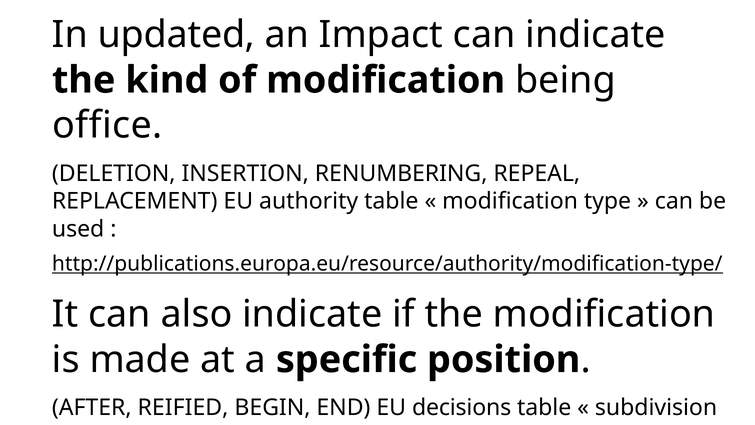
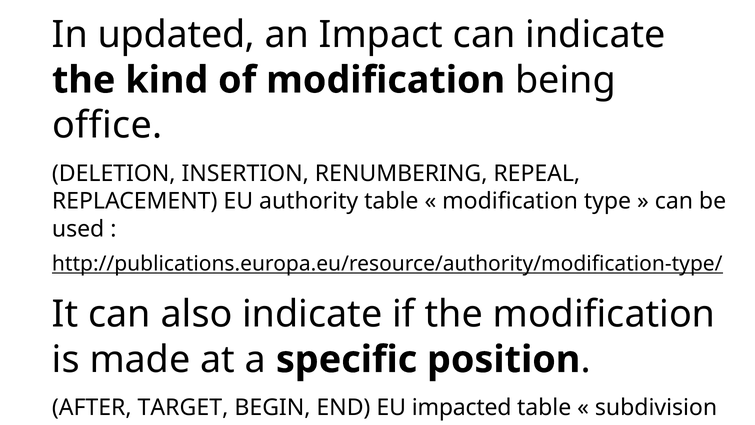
REIFIED: REIFIED -> TARGET
decisions: decisions -> impacted
